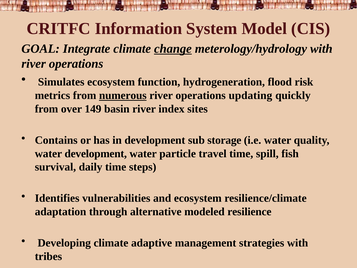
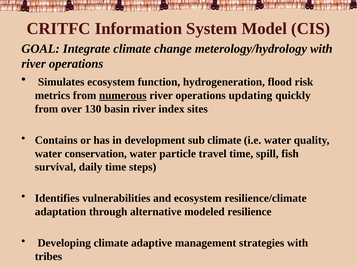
change underline: present -> none
149: 149 -> 130
sub storage: storage -> climate
water development: development -> conservation
